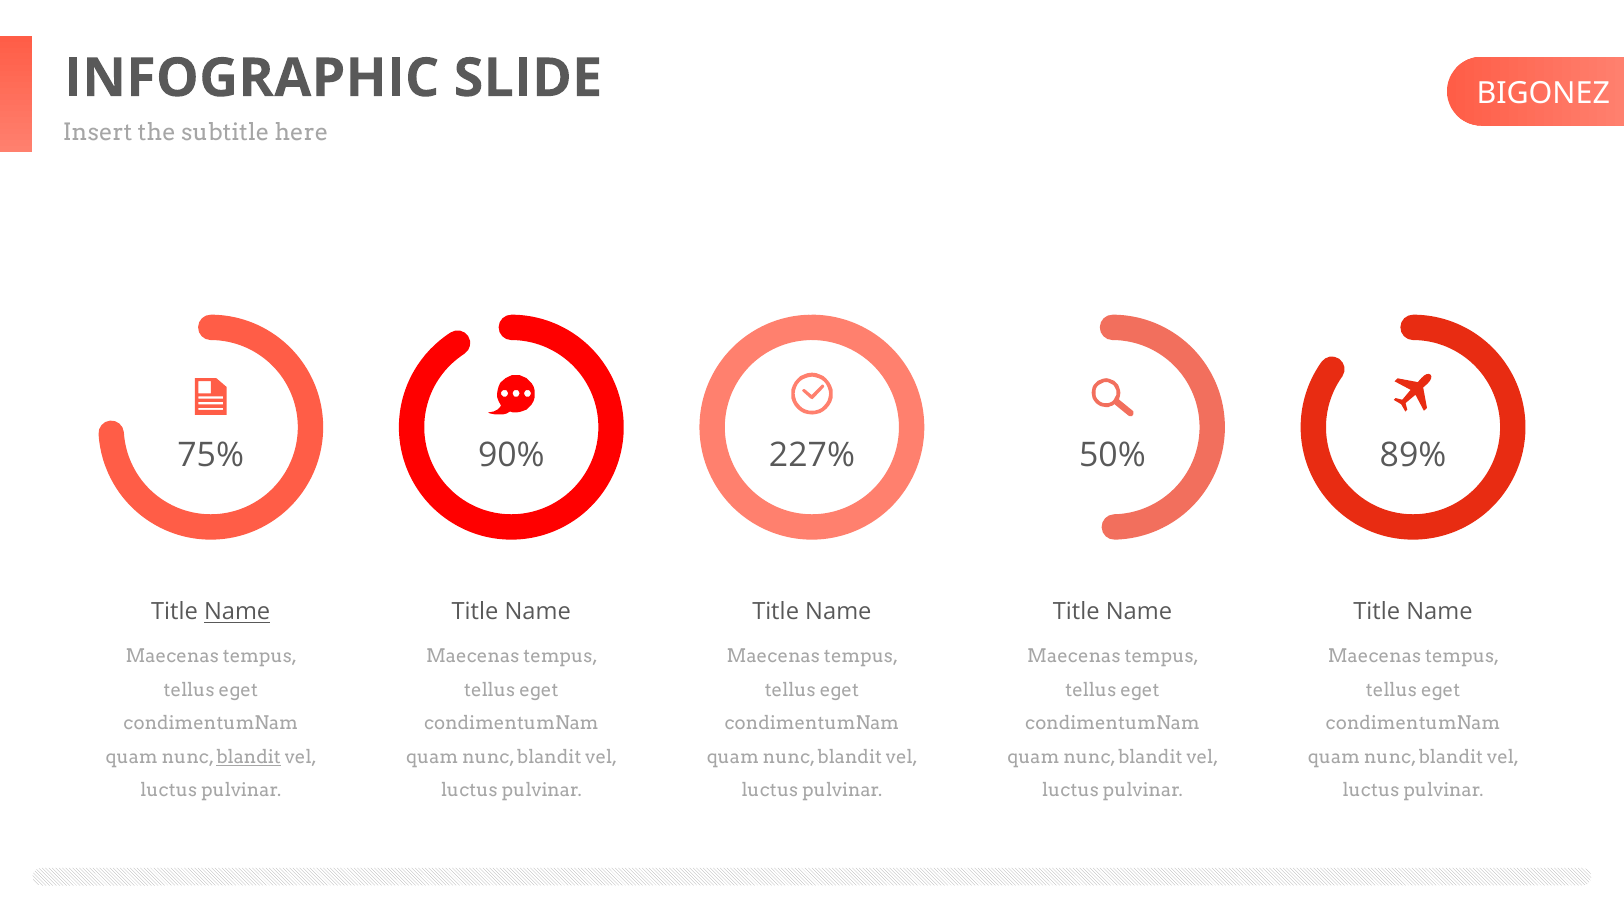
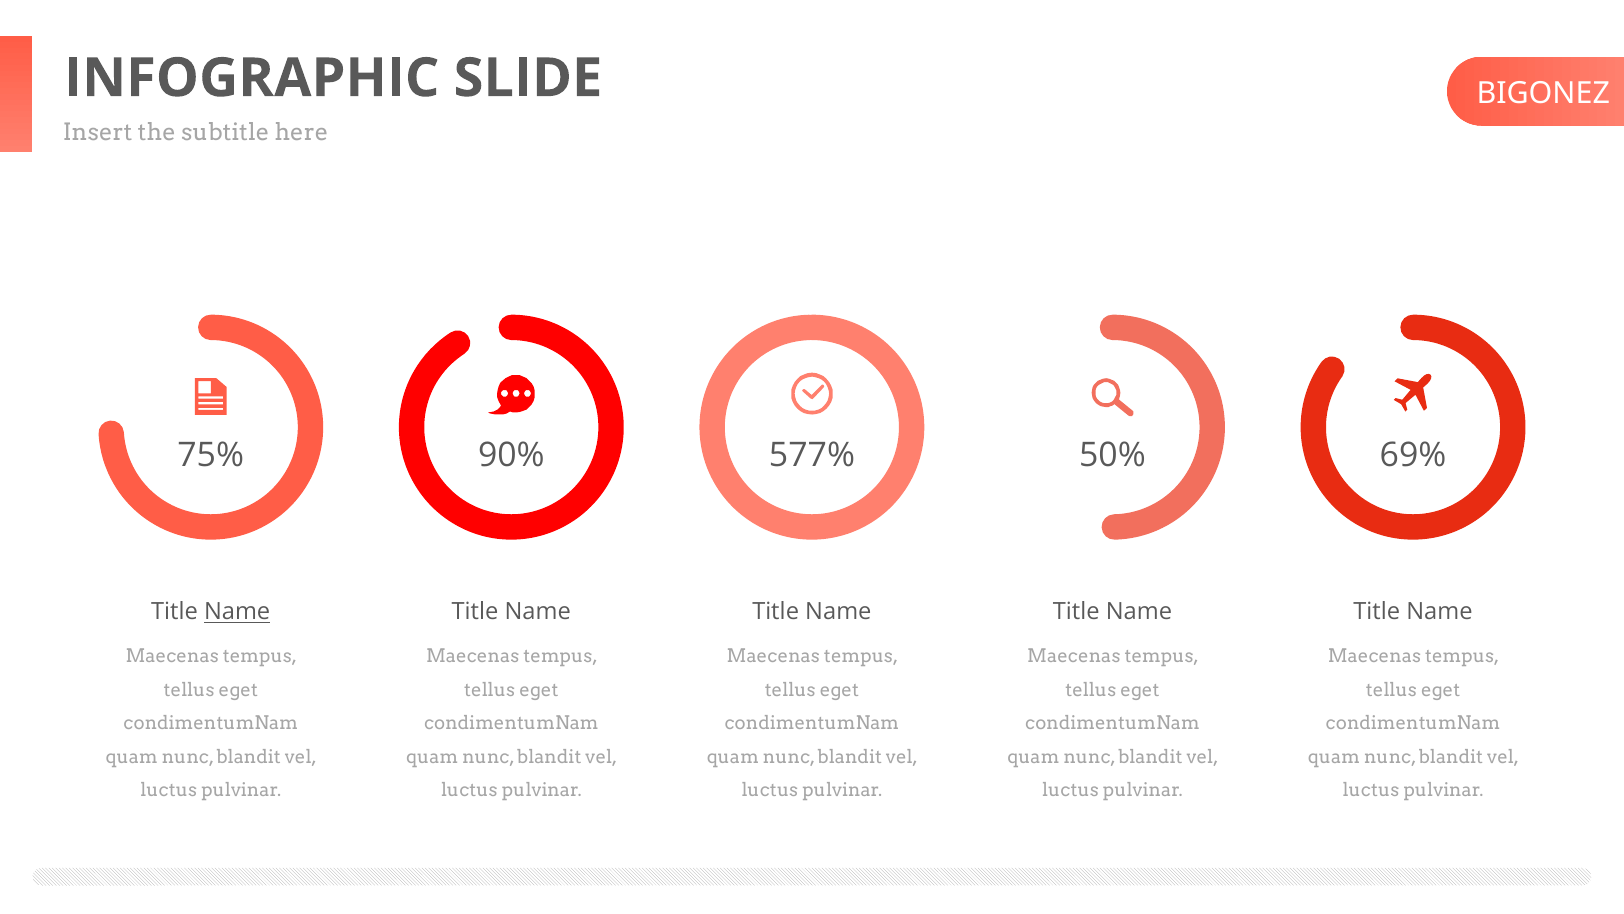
227%: 227% -> 577%
89%: 89% -> 69%
blandit at (249, 757) underline: present -> none
